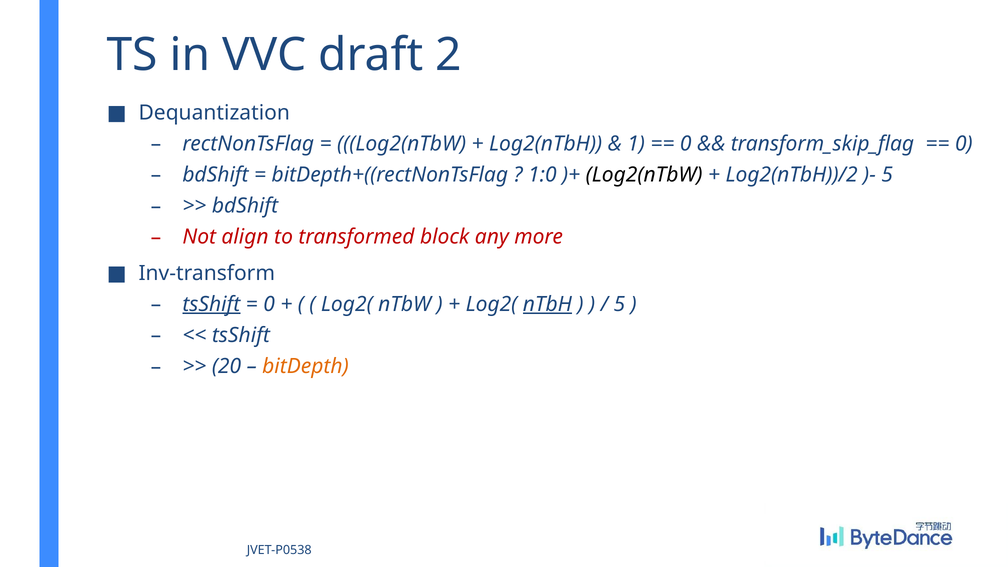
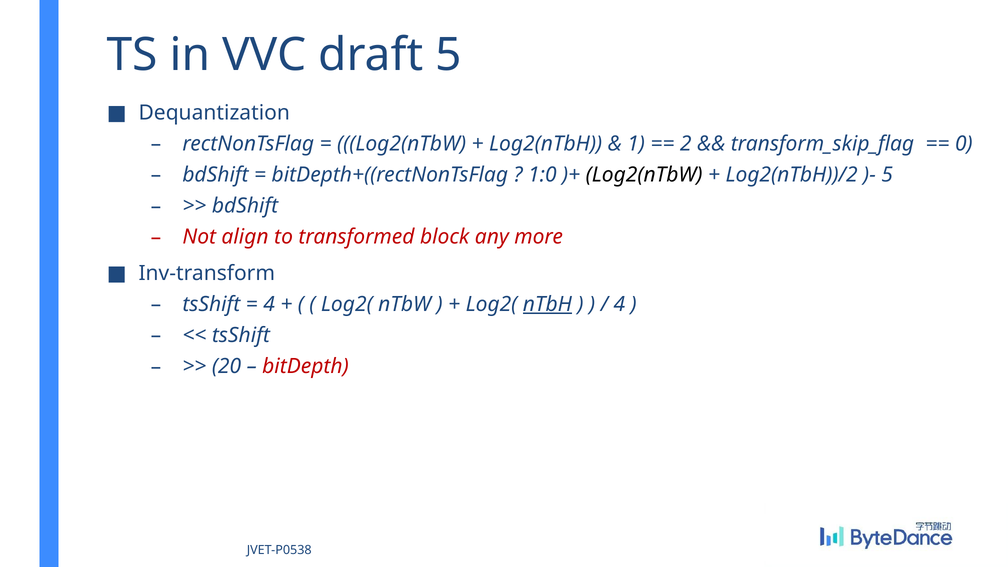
draft 2: 2 -> 5
0 at (686, 144): 0 -> 2
tsShift at (211, 304) underline: present -> none
0 at (269, 304): 0 -> 4
5 at (619, 304): 5 -> 4
bitDepth colour: orange -> red
